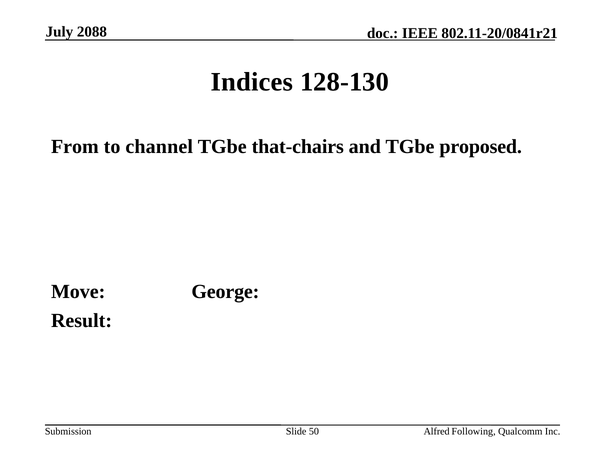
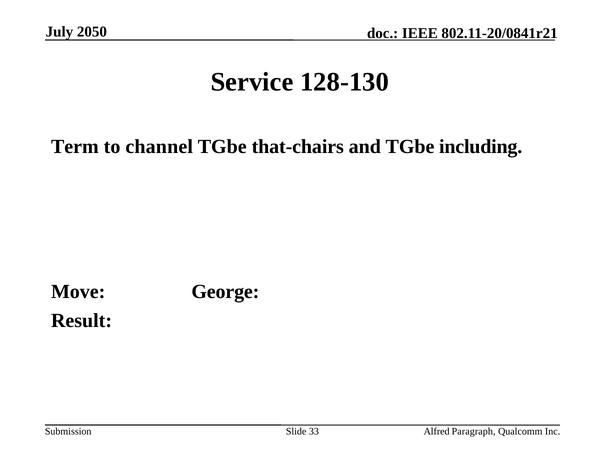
2088: 2088 -> 2050
Indices: Indices -> Service
From: From -> Term
proposed: proposed -> including
50: 50 -> 33
Following: Following -> Paragraph
